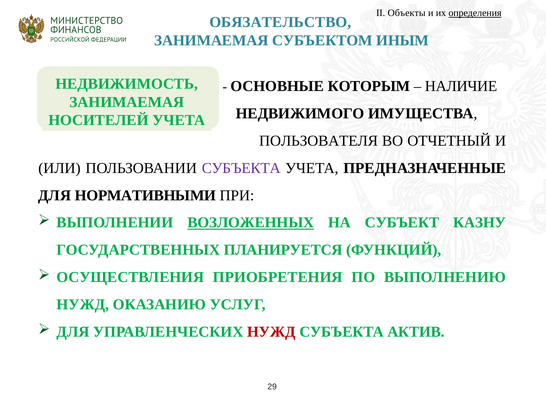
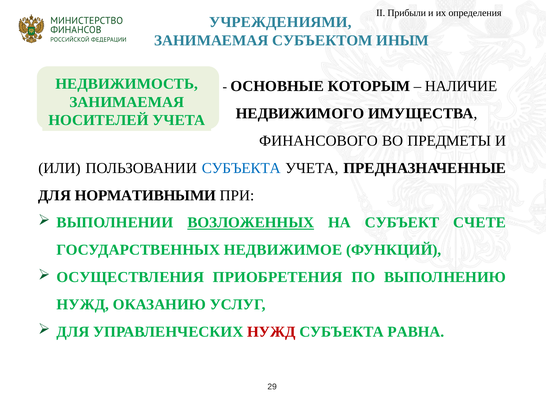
Объекты: Объекты -> Прибыли
определения underline: present -> none
ОБЯЗАТЕЛЬСТВО: ОБЯЗАТЕЛЬСТВО -> УЧРЕЖДЕНИЯМИ
ПОЛЬЗОВАТЕЛЯ: ПОЛЬЗОВАТЕЛЯ -> ФИНАНСОВОГО
ОТЧЕТНЫЙ: ОТЧЕТНЫЙ -> ПРЕДМЕТЫ
СУБЪЕКТА at (241, 168) colour: purple -> blue
КАЗНУ: КАЗНУ -> СЧЕТЕ
ПЛАНИРУЕТСЯ: ПЛАНИРУЕТСЯ -> НЕДВИЖИМОЕ
АКТИВ: АКТИВ -> РАВНА
